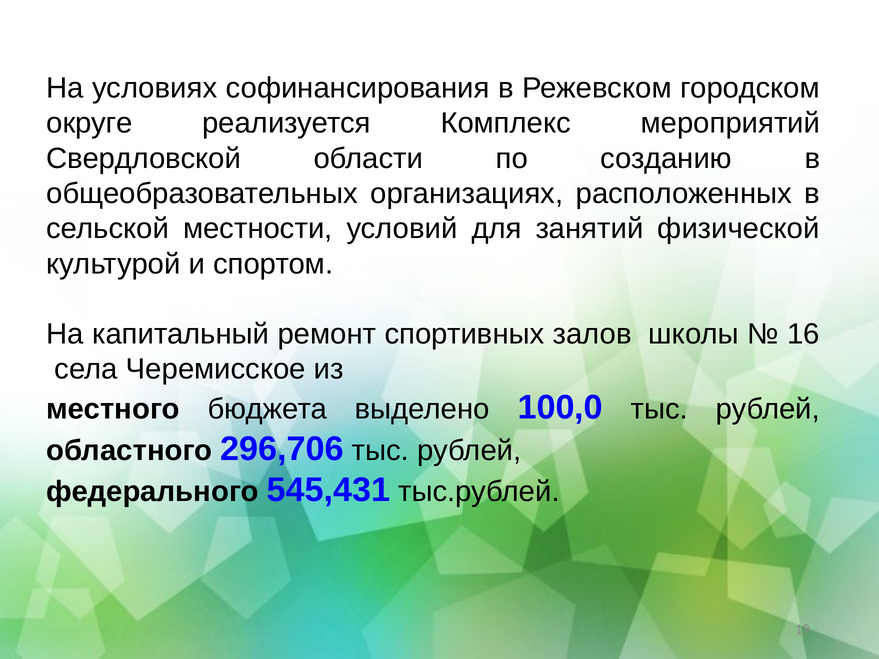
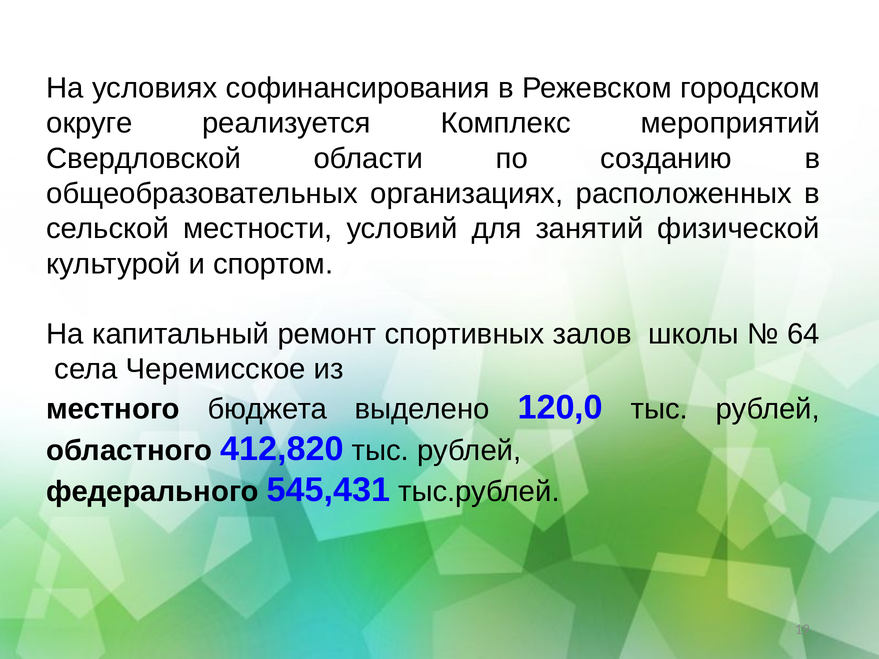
16: 16 -> 64
100,0: 100,0 -> 120,0
296,706: 296,706 -> 412,820
